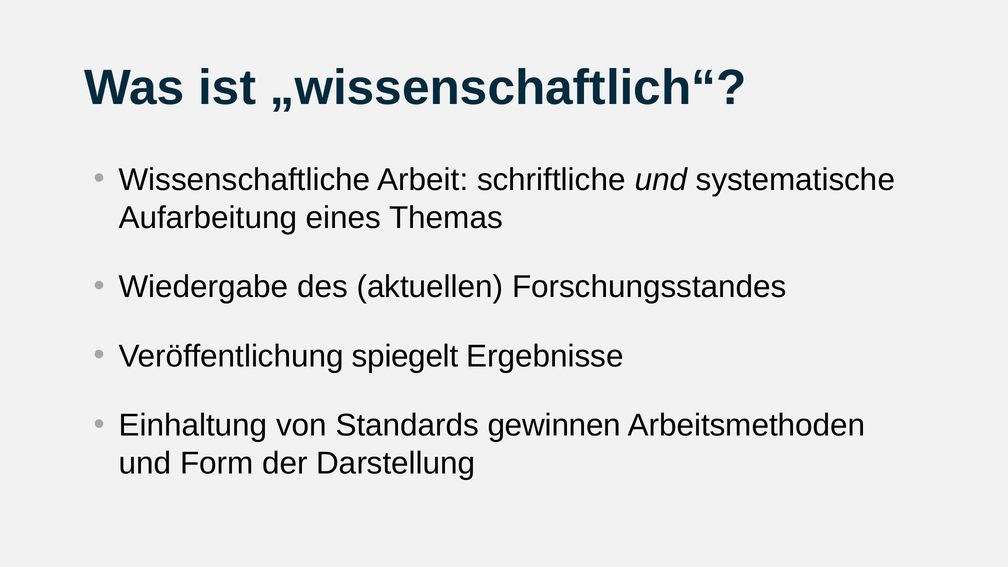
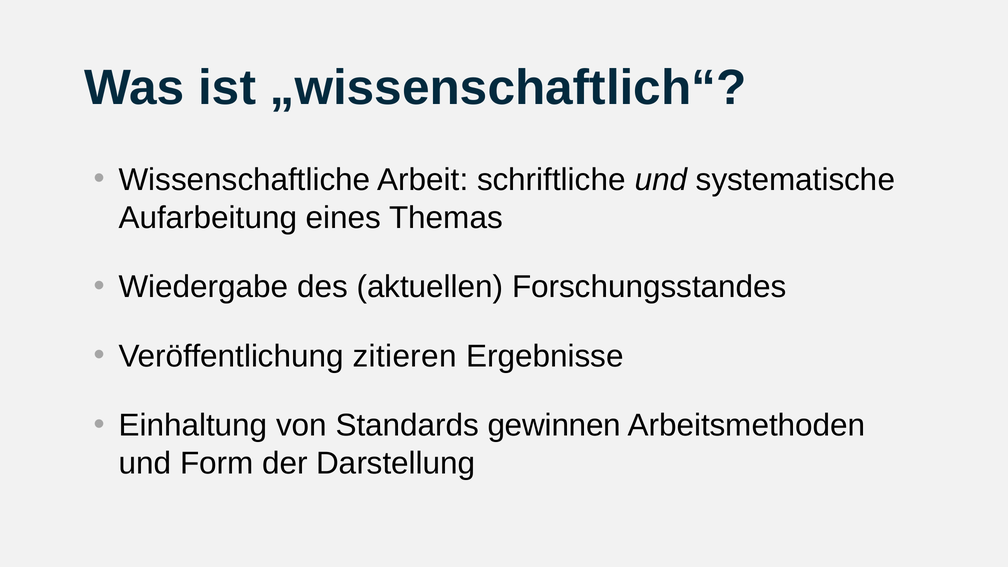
spiegelt: spiegelt -> zitieren
